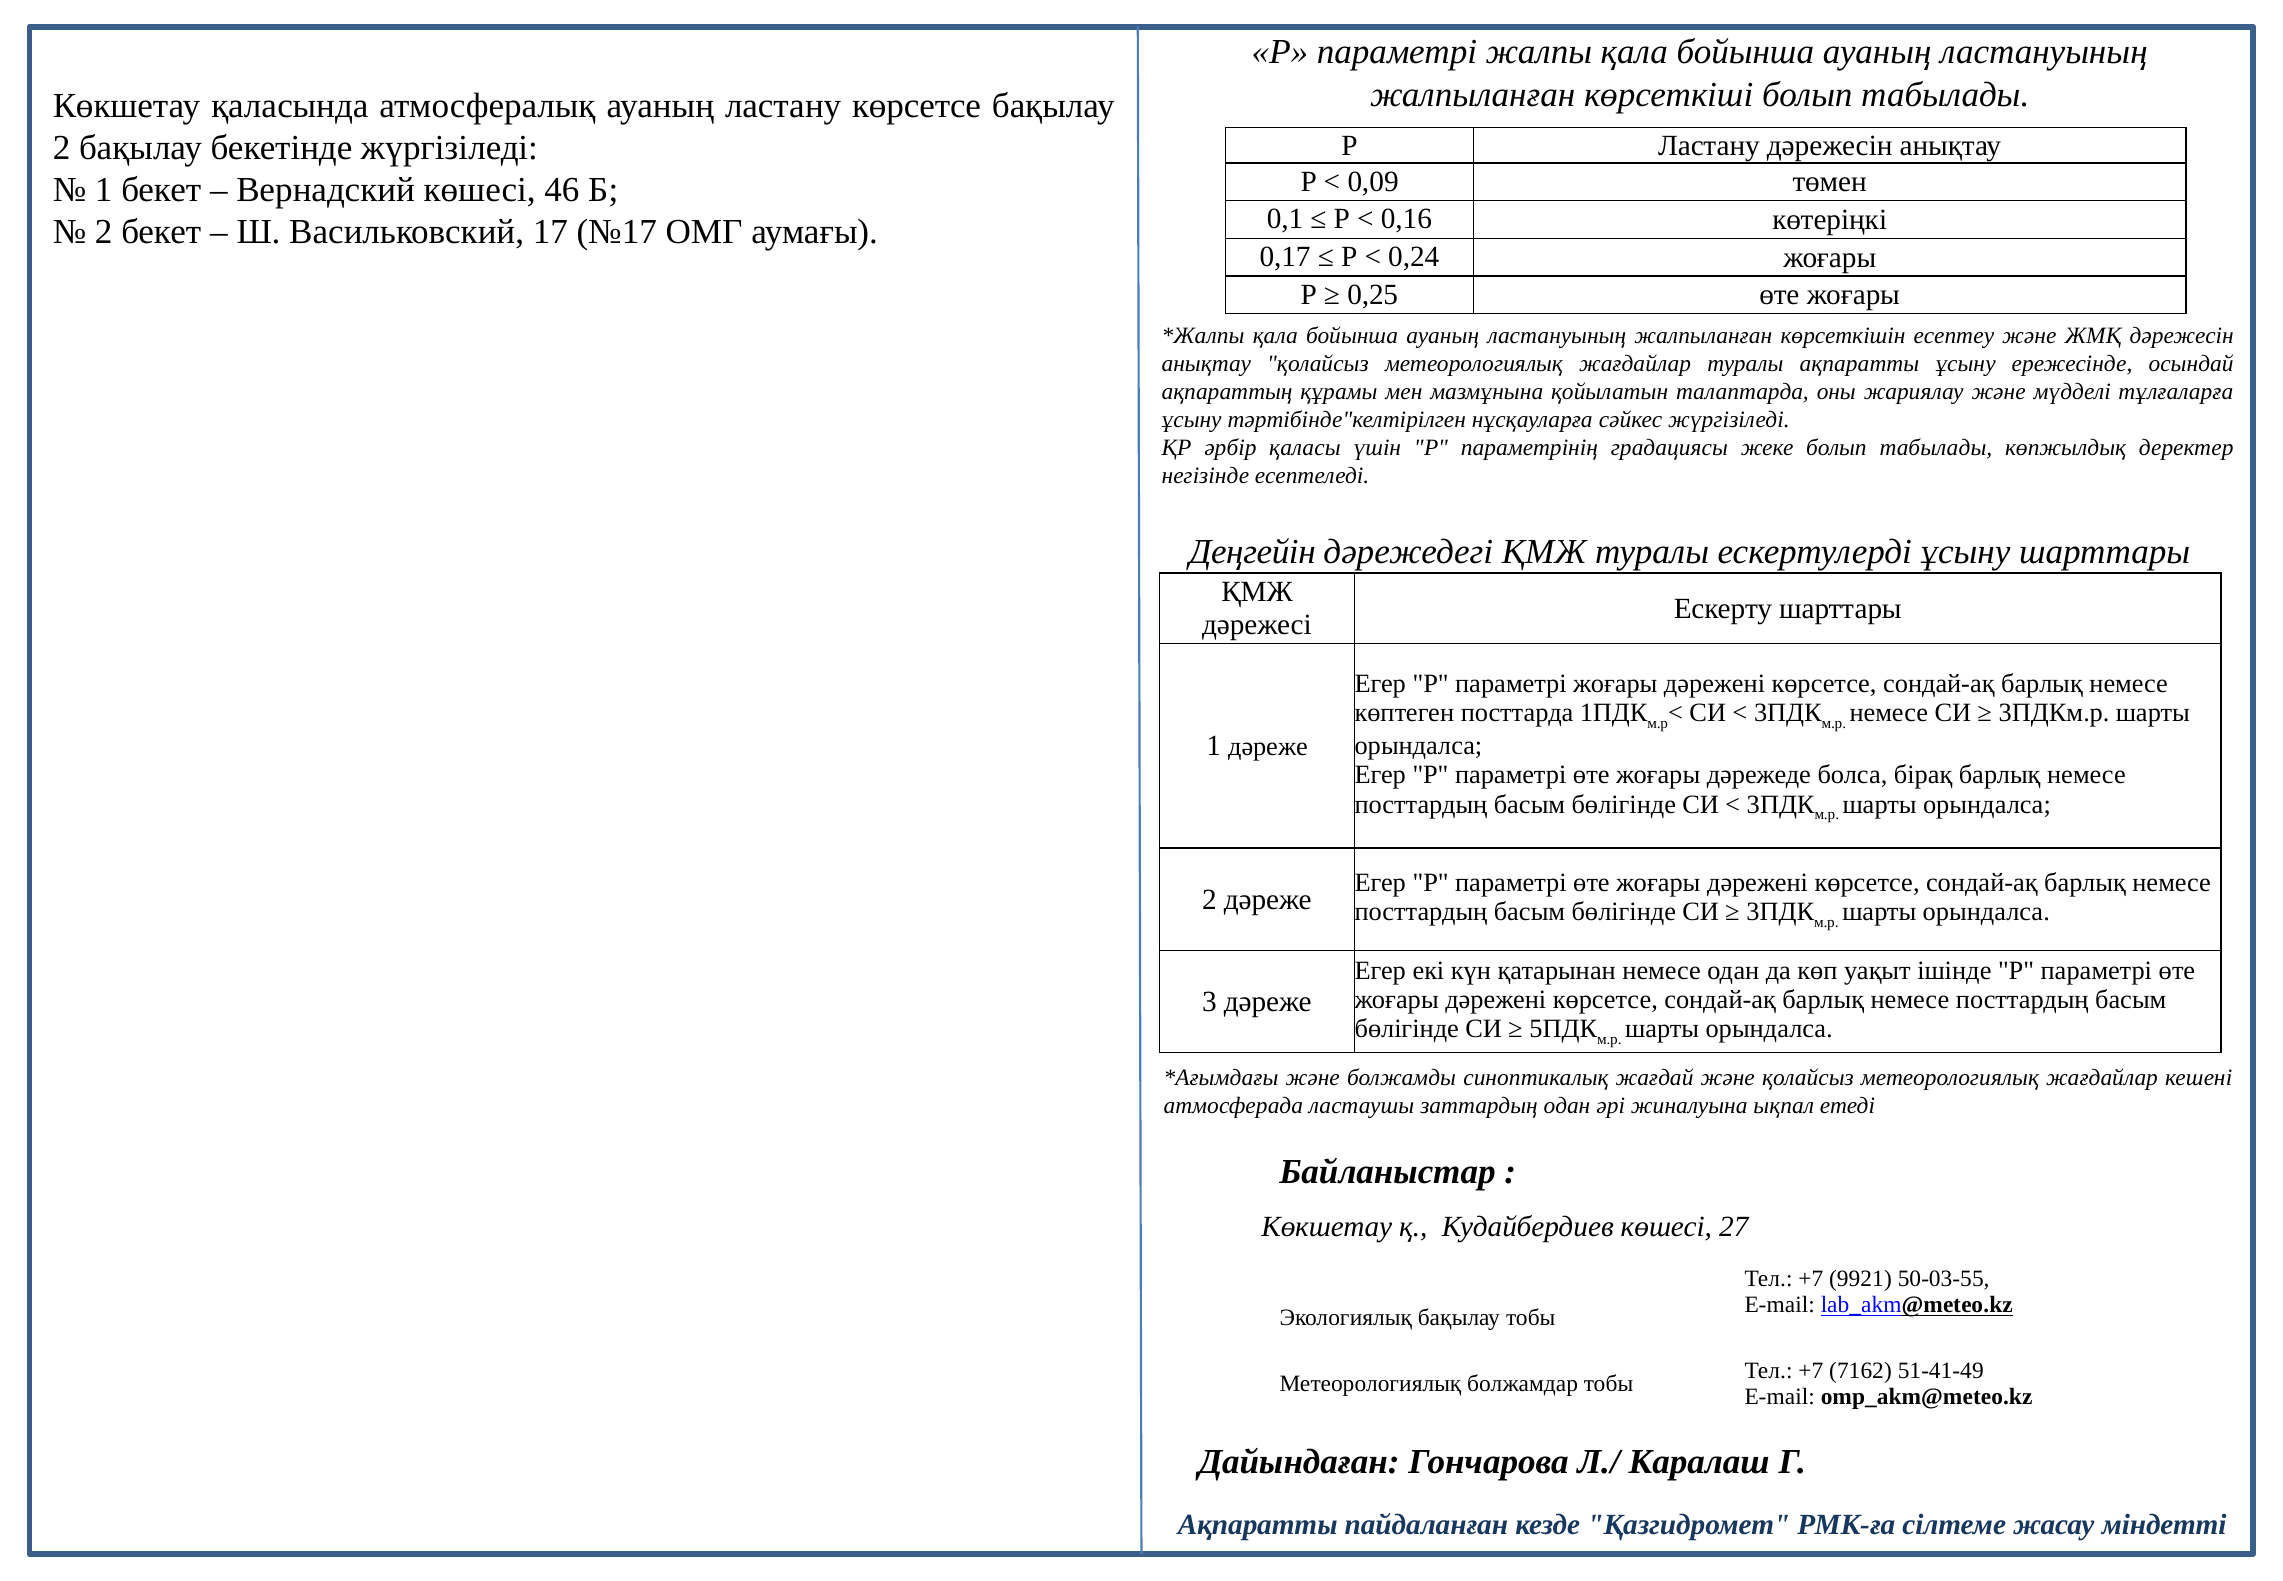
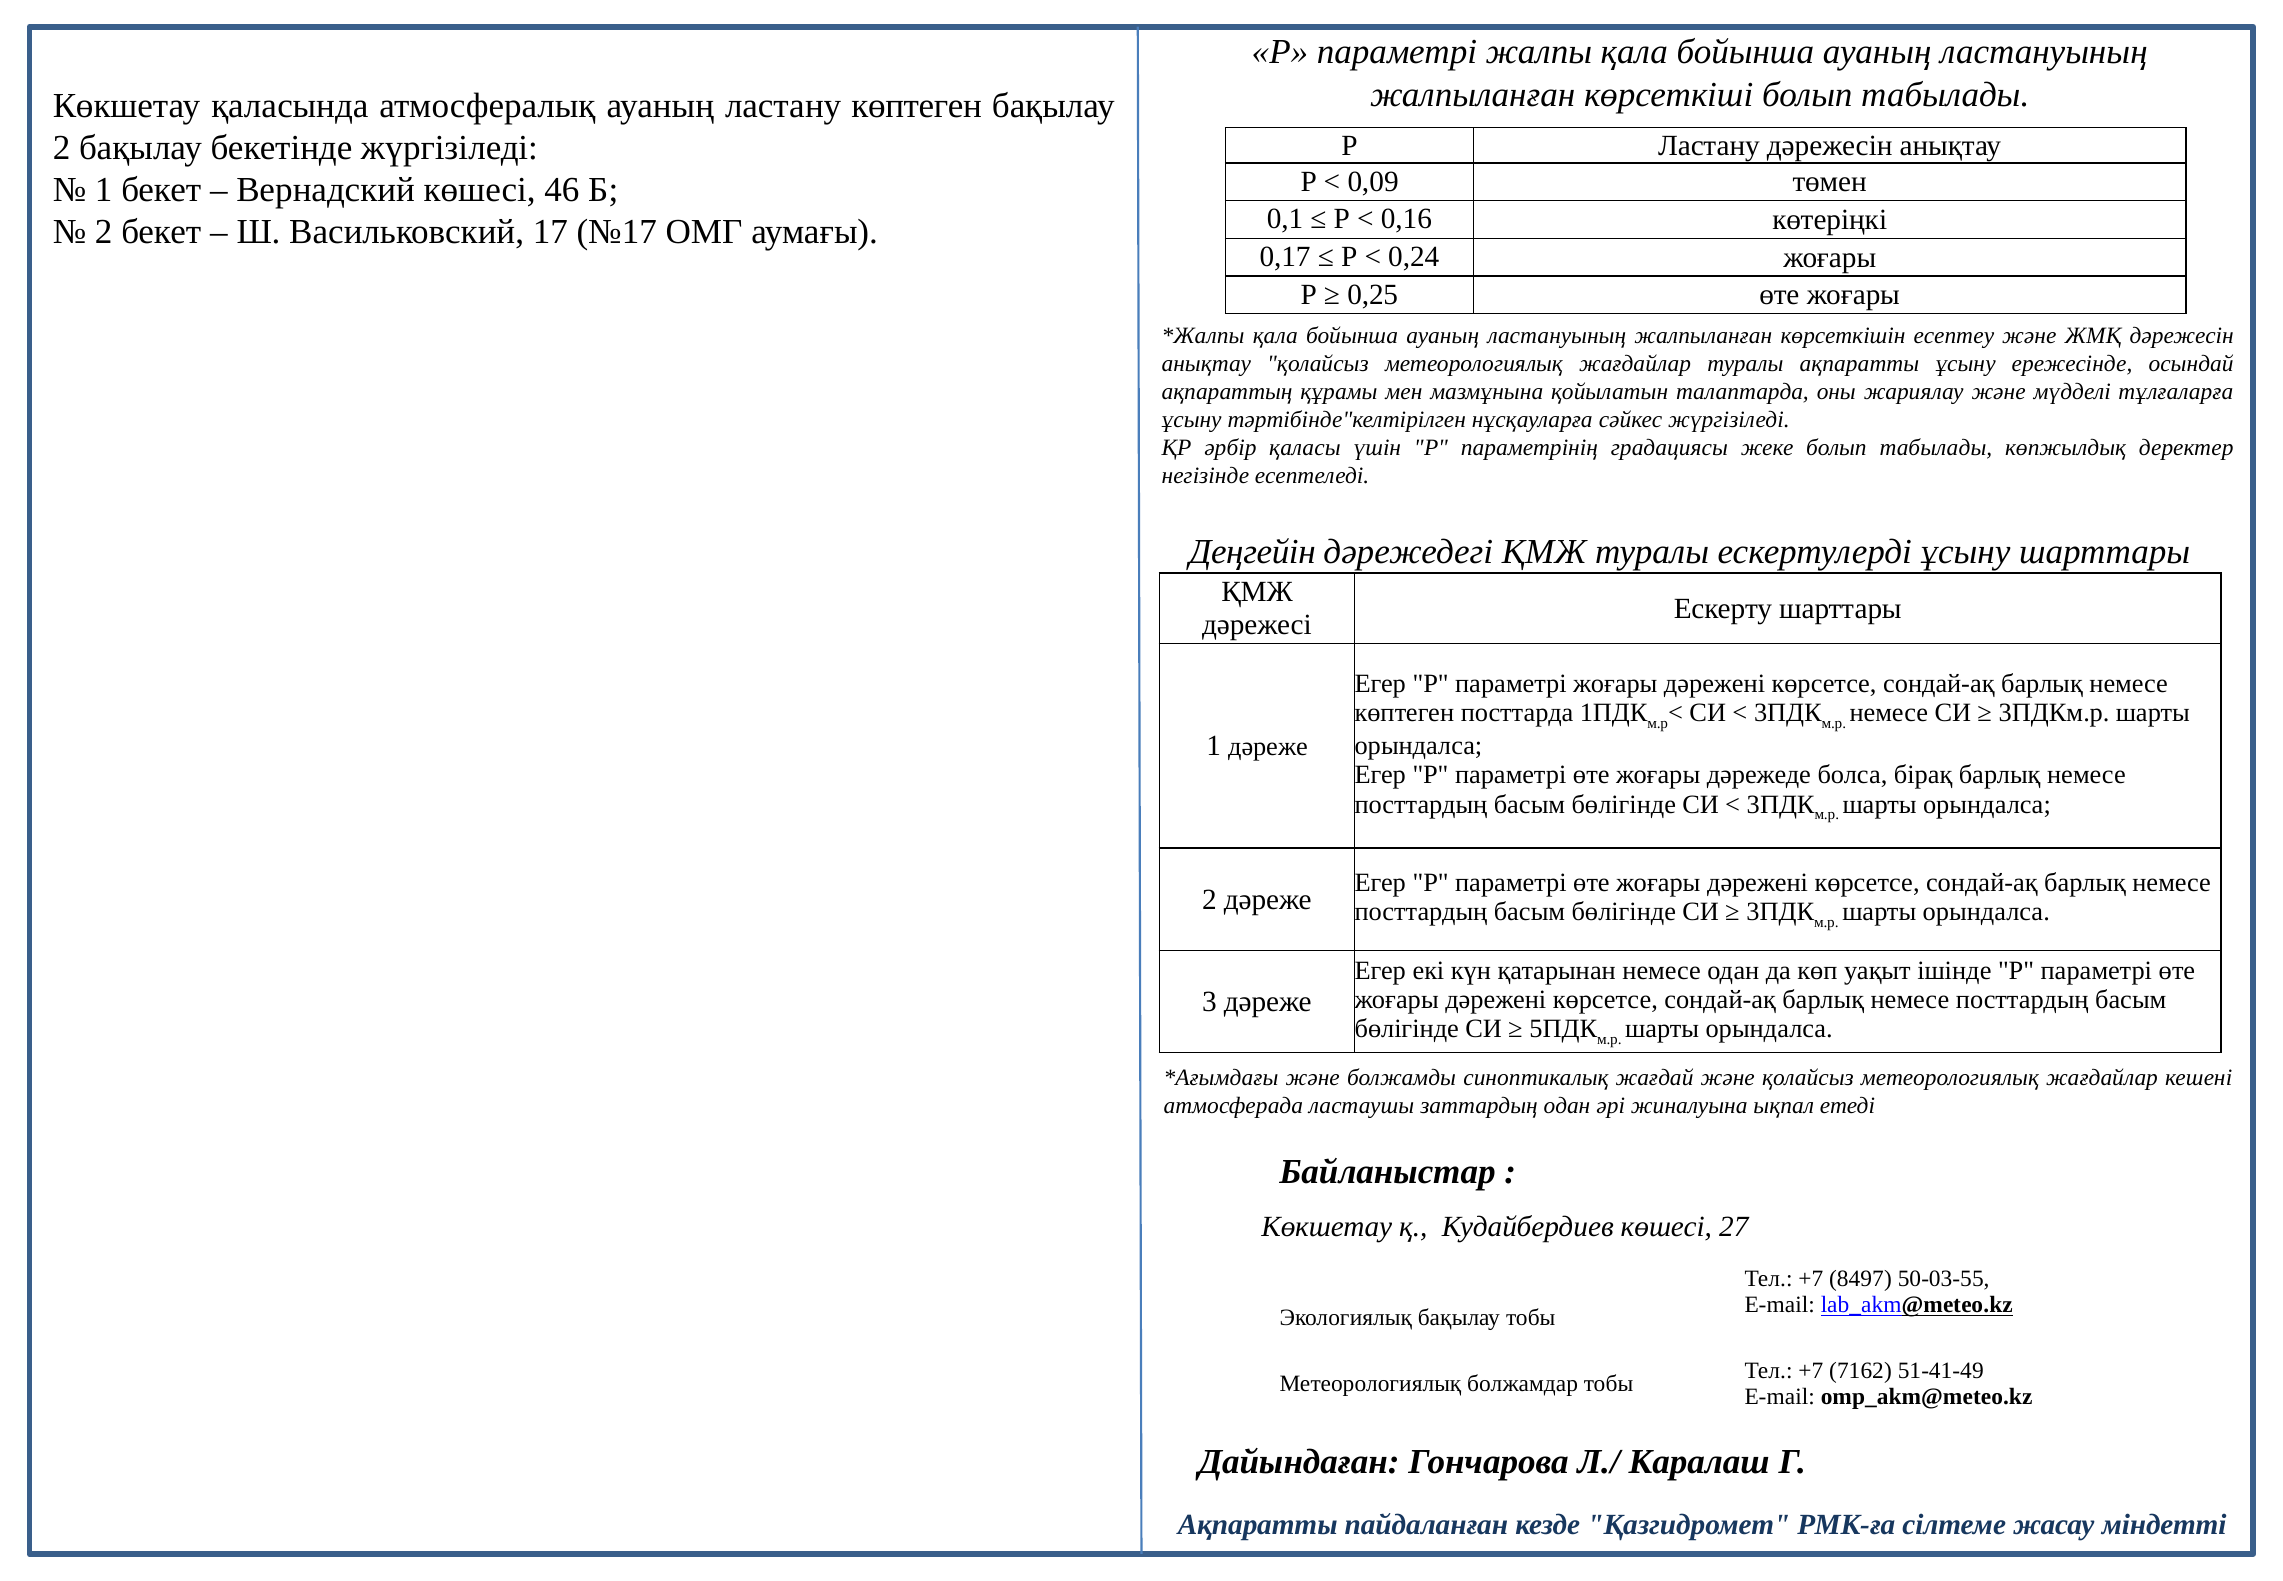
ластану көрсетсе: көрсетсе -> көптеген
9921: 9921 -> 8497
